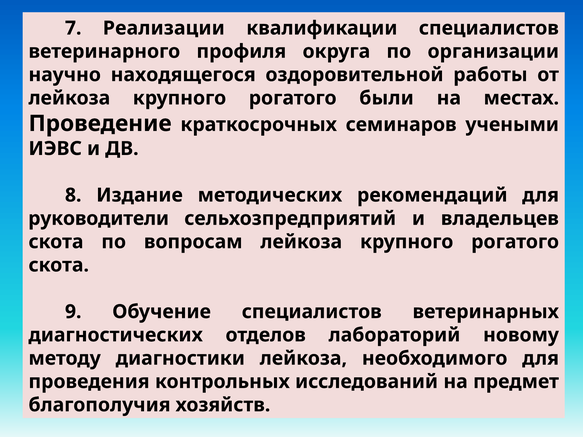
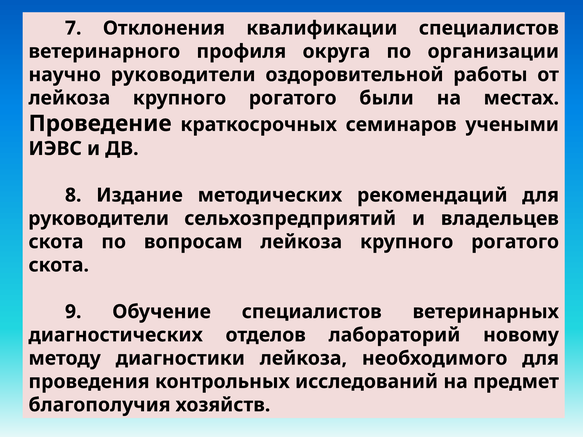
Реализации: Реализации -> Отклонения
научно находящегося: находящегося -> руководители
